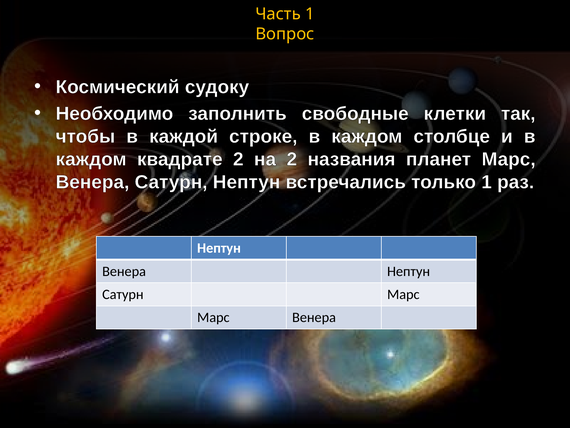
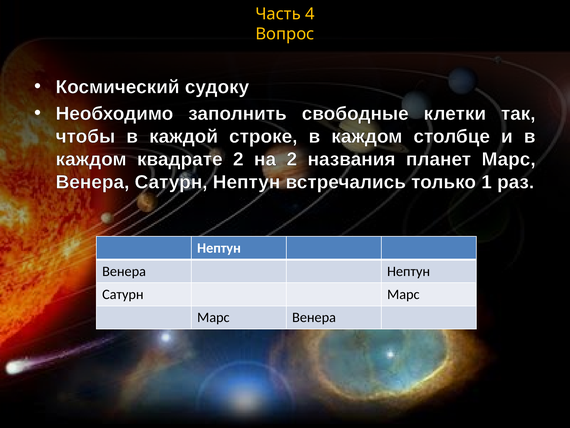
Часть 1: 1 -> 4
